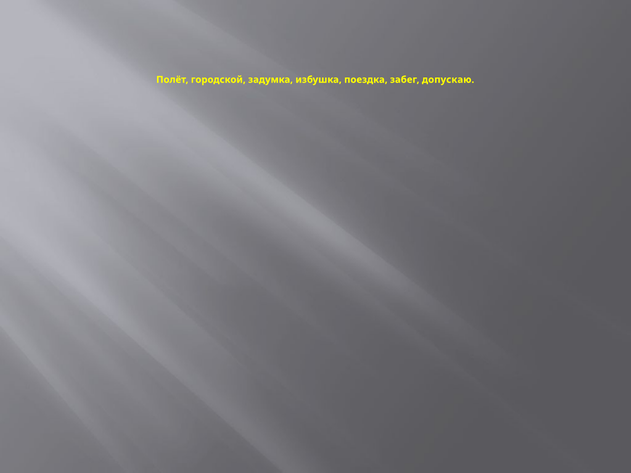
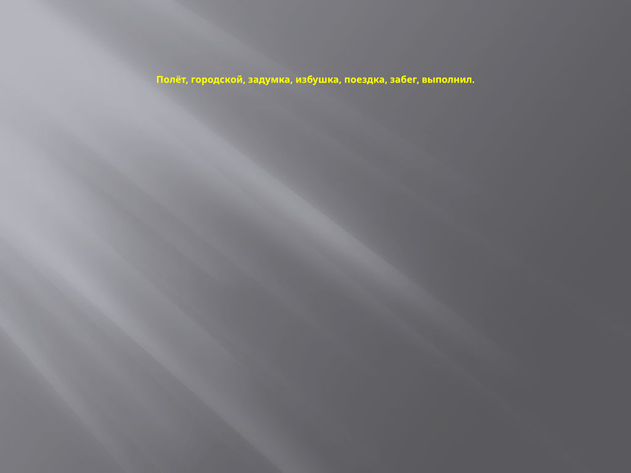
допускаю: допускаю -> выполнил
